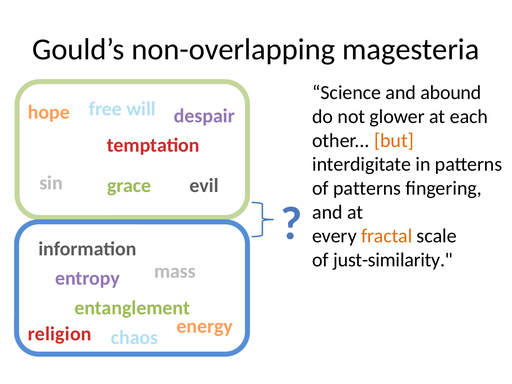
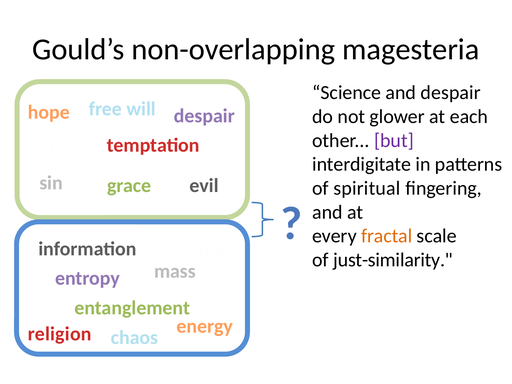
and abound: abound -> despair
but colour: orange -> purple
of patterns: patterns -> spiritual
